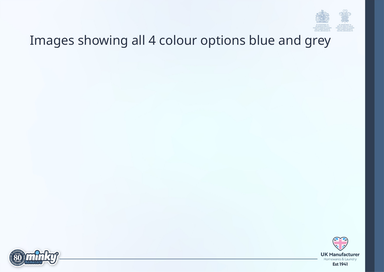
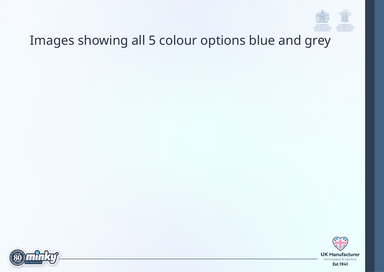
4: 4 -> 5
